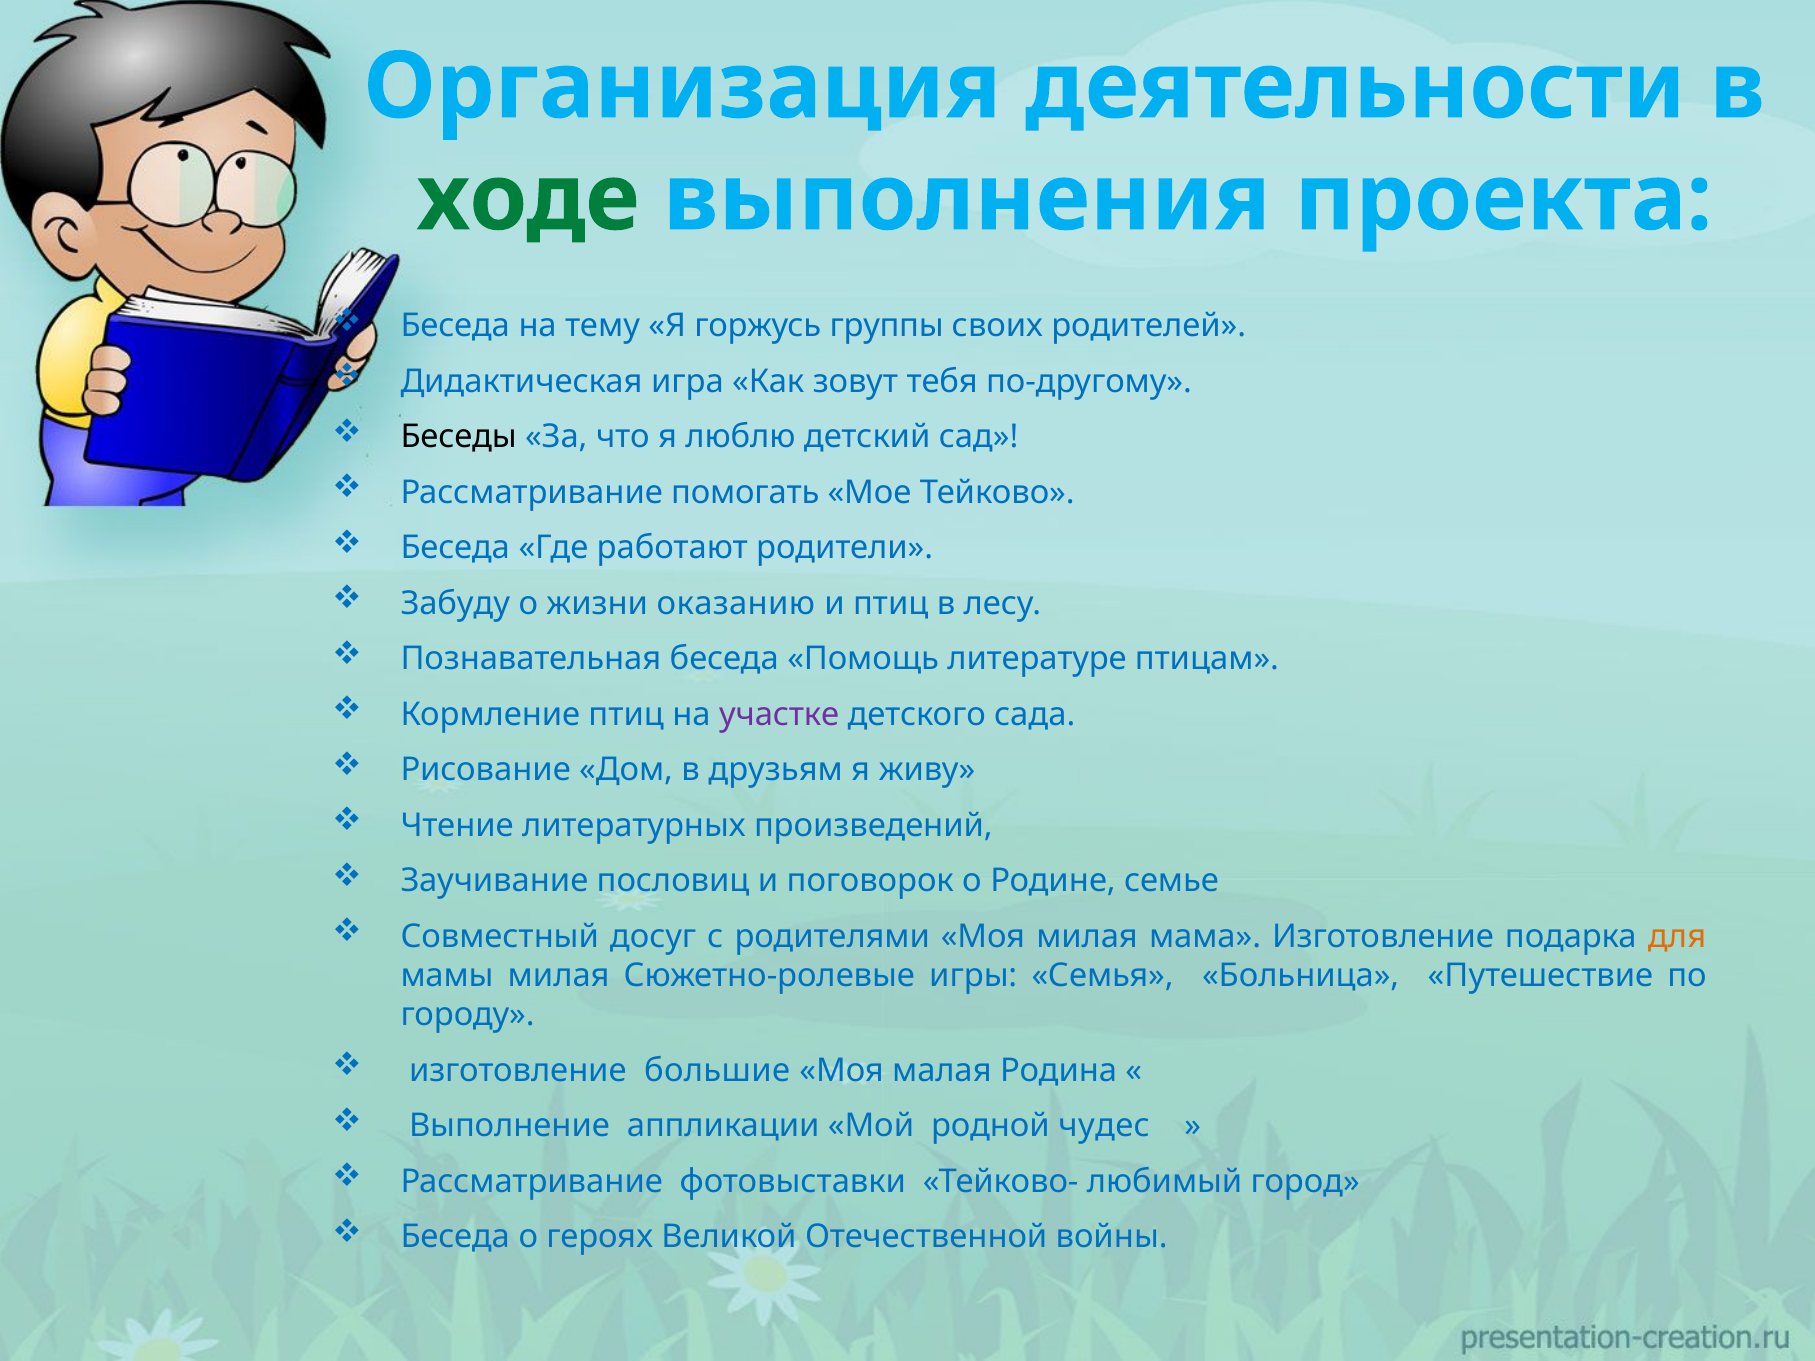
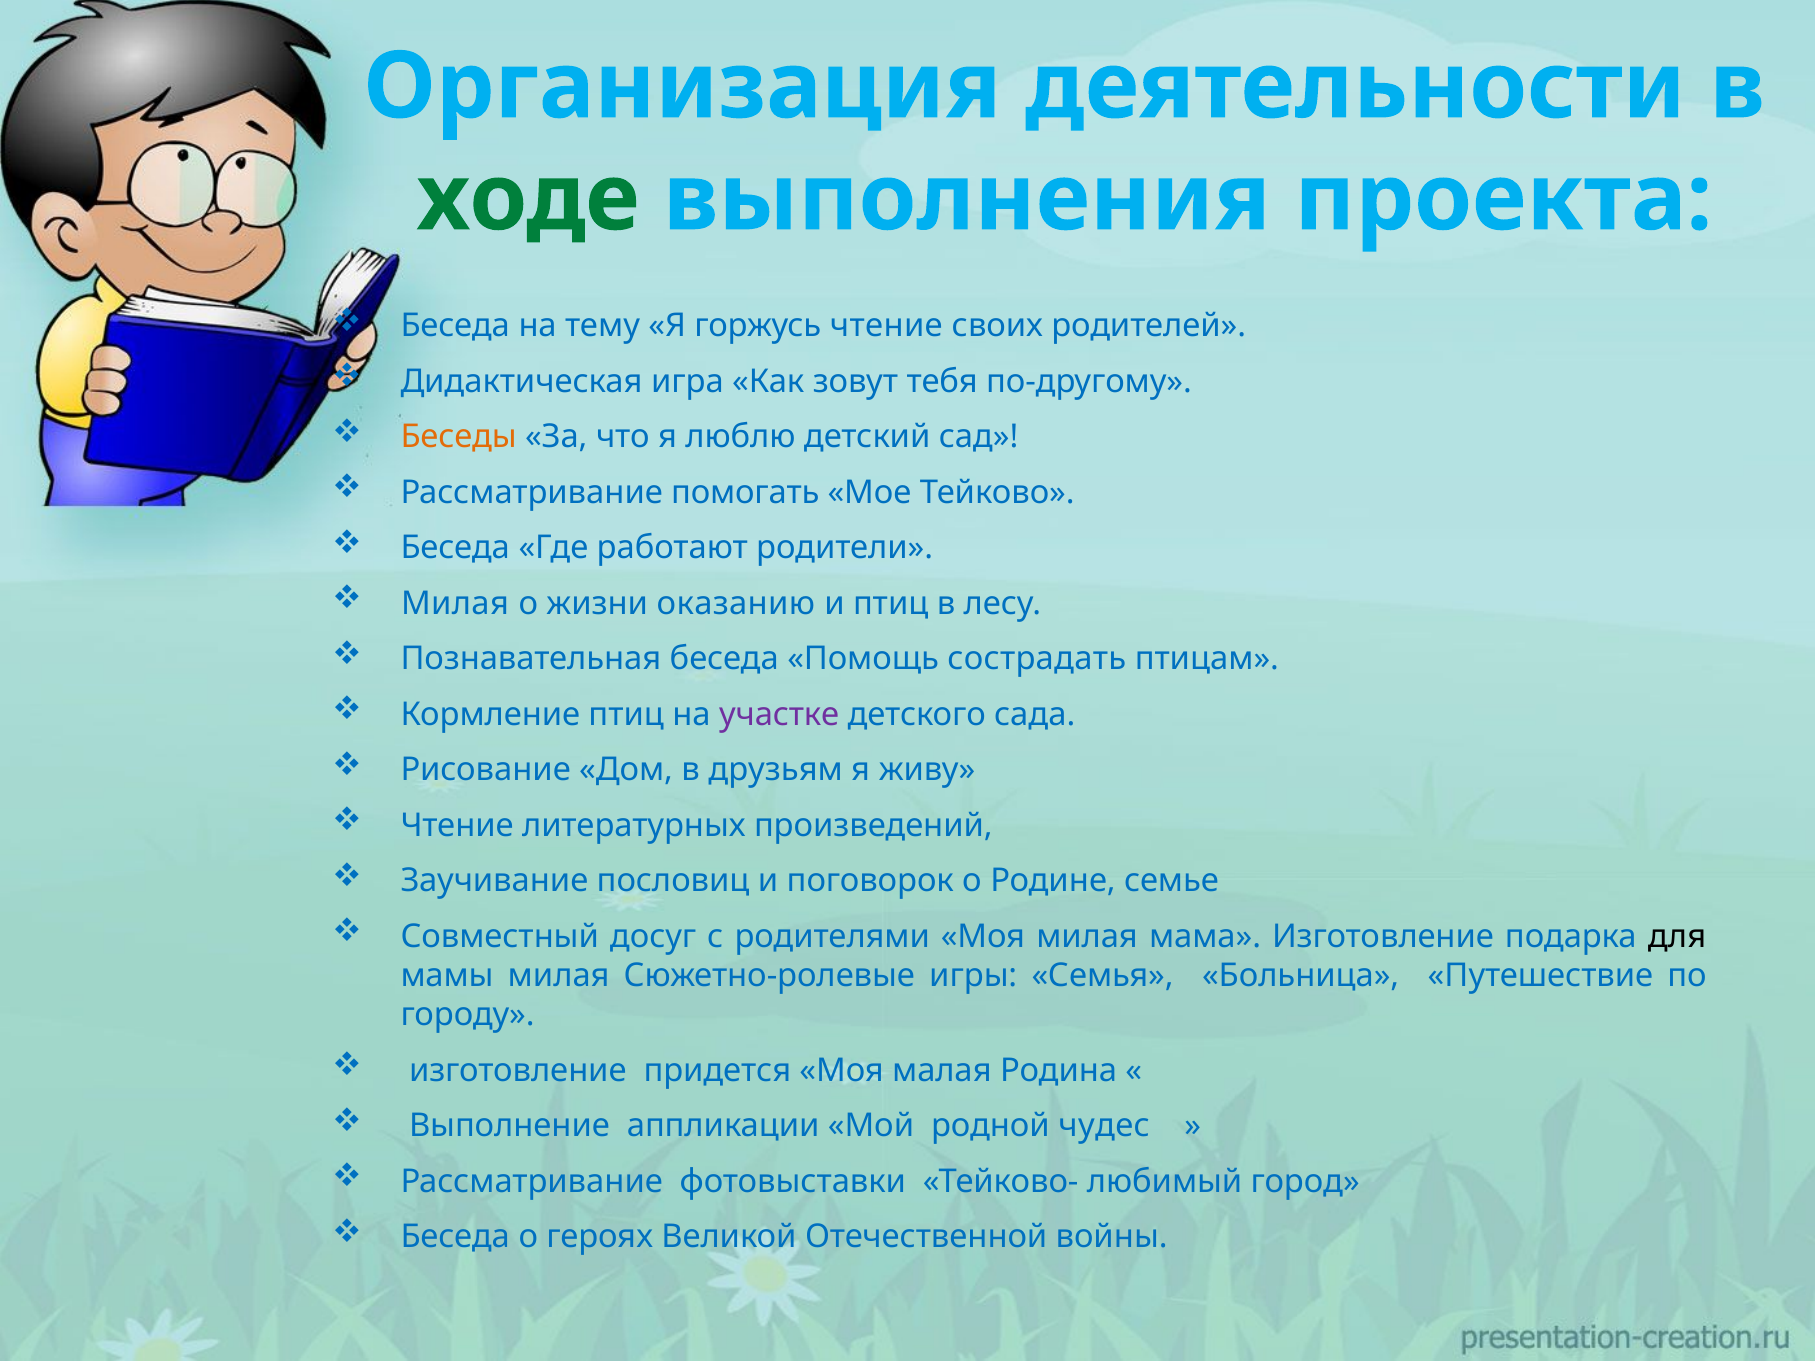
горжусь группы: группы -> чтение
Беседы colour: black -> orange
Забуду at (455, 603): Забуду -> Милая
литературе: литературе -> сострадать
для colour: orange -> black
большие: большие -> придется
